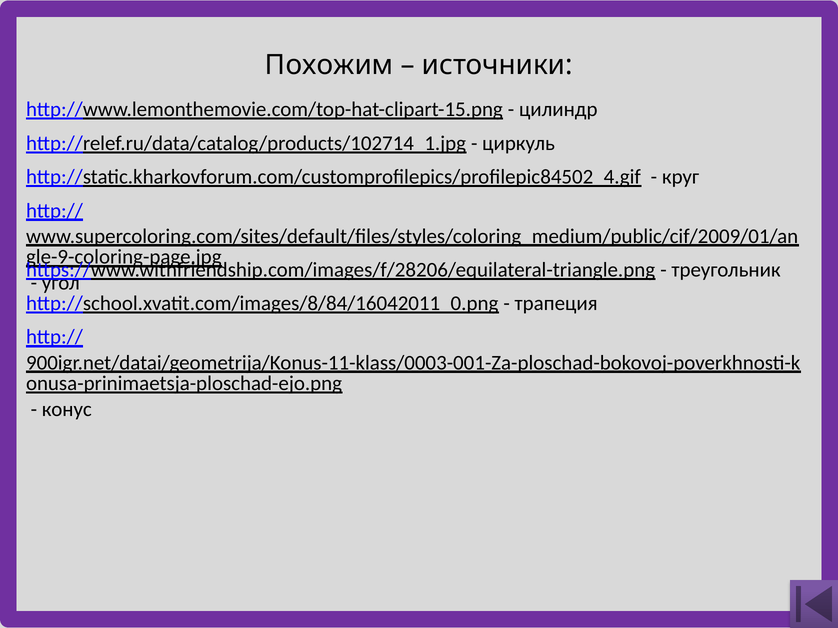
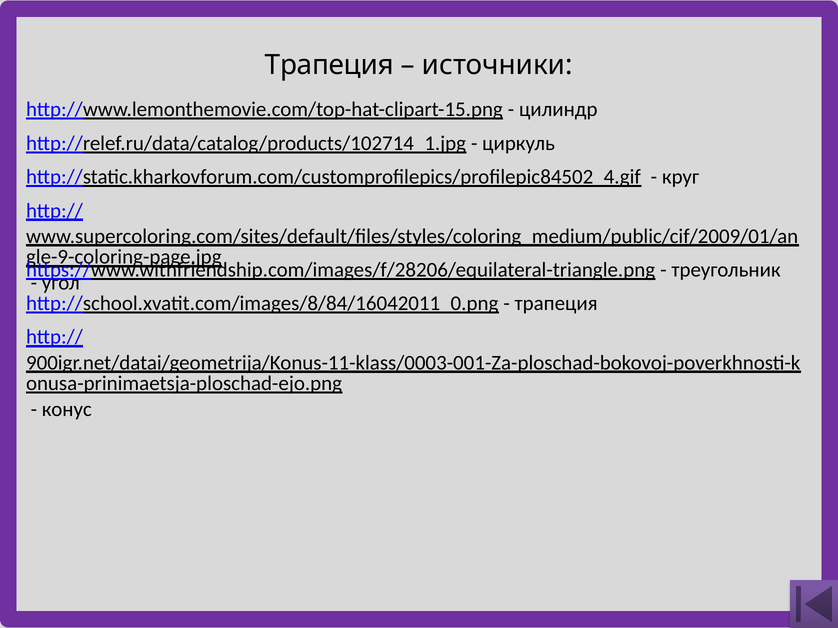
Похожим at (329, 65): Похожим -> Трапеция
